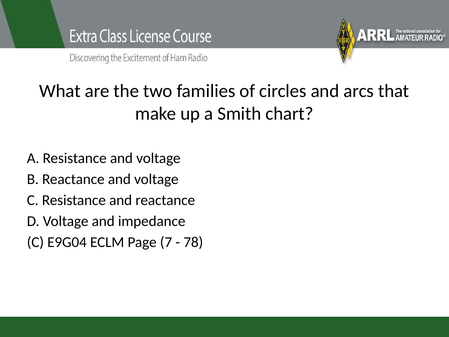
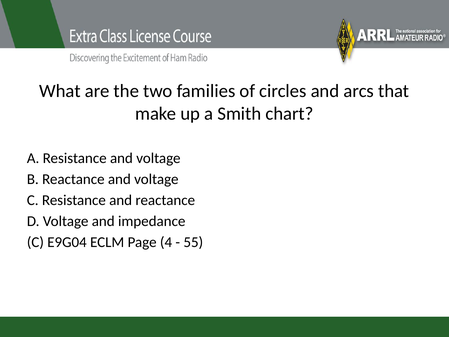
7: 7 -> 4
78: 78 -> 55
